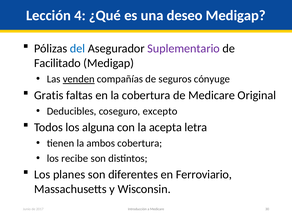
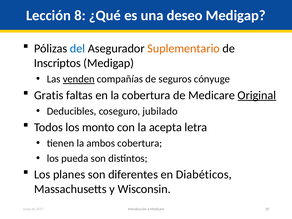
4: 4 -> 8
Suplementario colour: purple -> orange
Facilitado: Facilitado -> Inscriptos
Original underline: none -> present
excepto: excepto -> jubilado
alguna: alguna -> monto
recibe: recibe -> pueda
Ferroviario: Ferroviario -> Diabéticos
